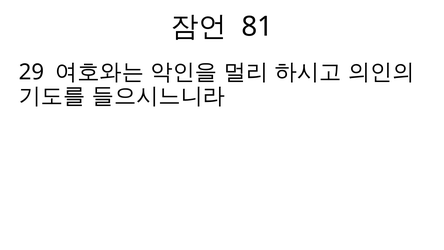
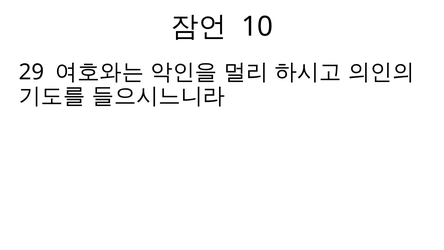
81: 81 -> 10
